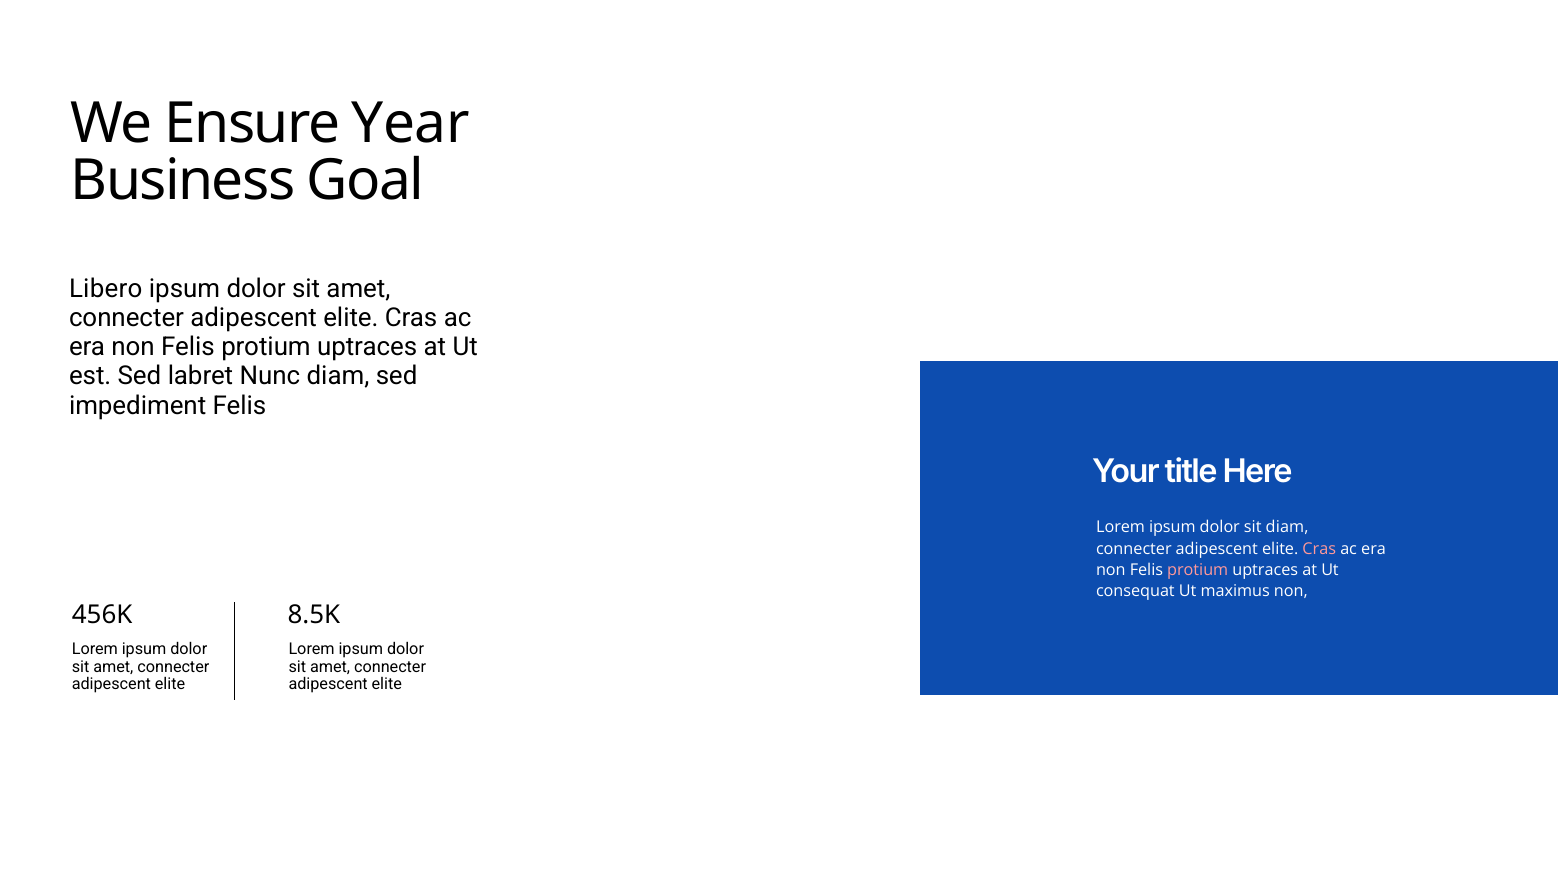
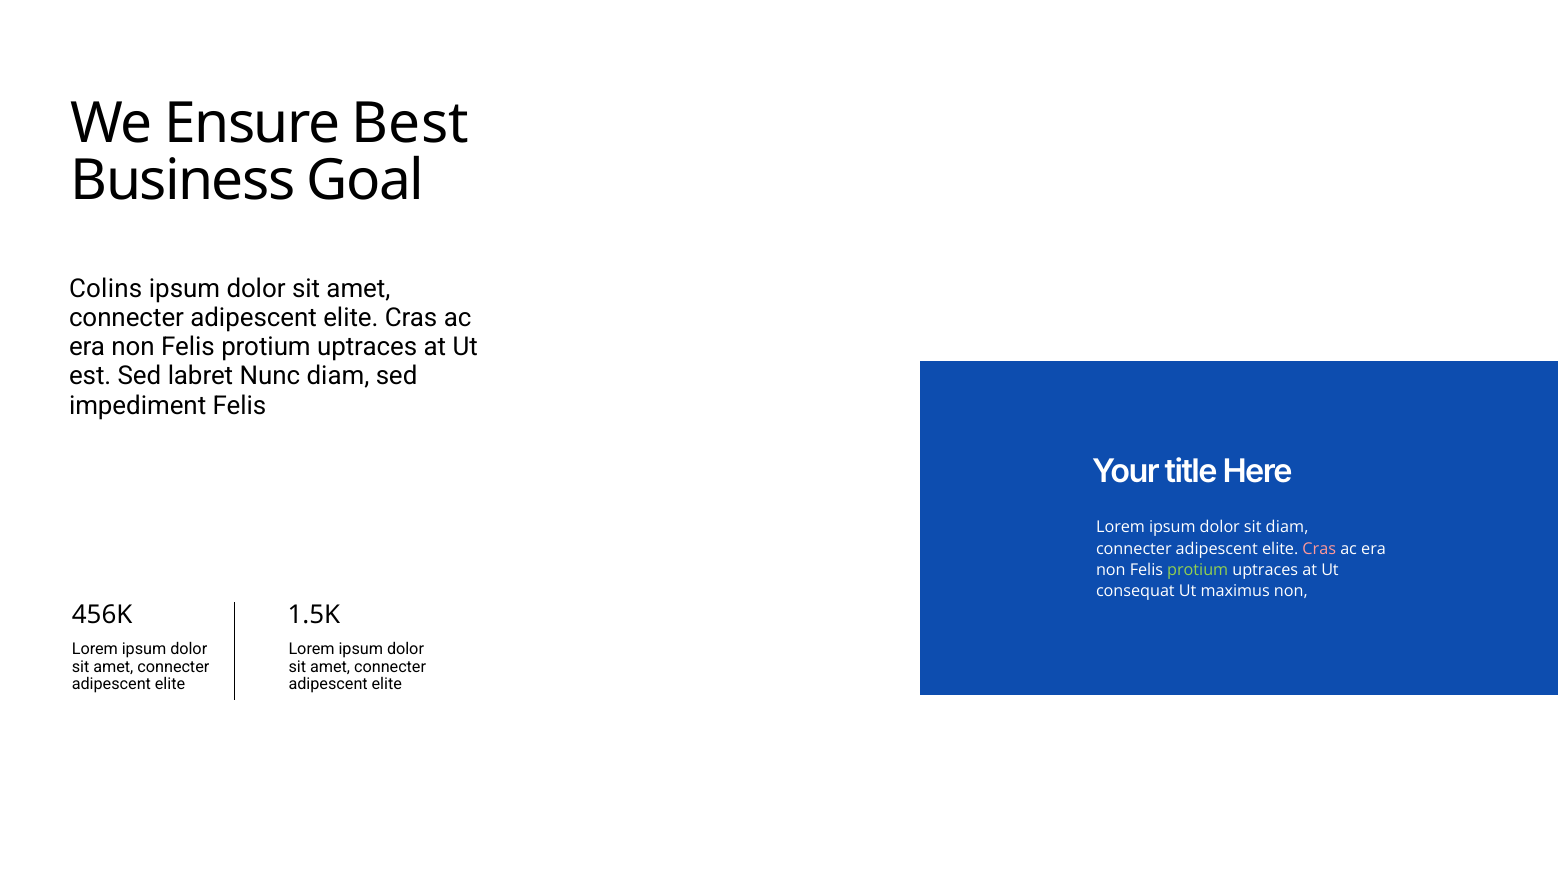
Year: Year -> Best
Libero: Libero -> Colins
protium at (1198, 569) colour: pink -> light green
8.5K: 8.5K -> 1.5K
